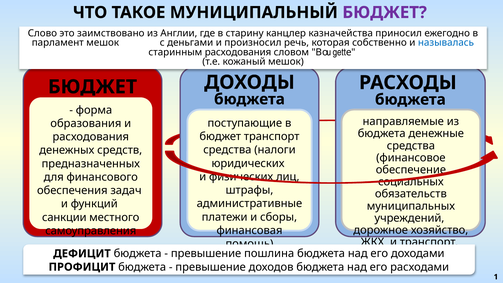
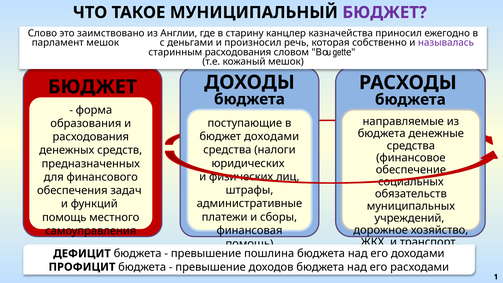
называлась colour: blue -> purple
бюджет транспорт: транспорт -> доходами
санкции at (64, 217): санкции -> помощь
